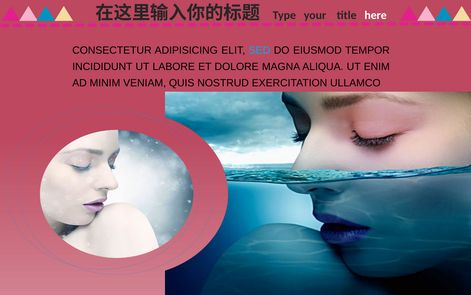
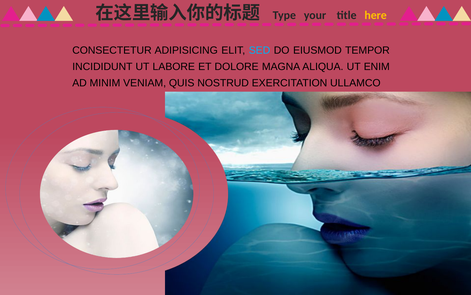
here colour: white -> yellow
